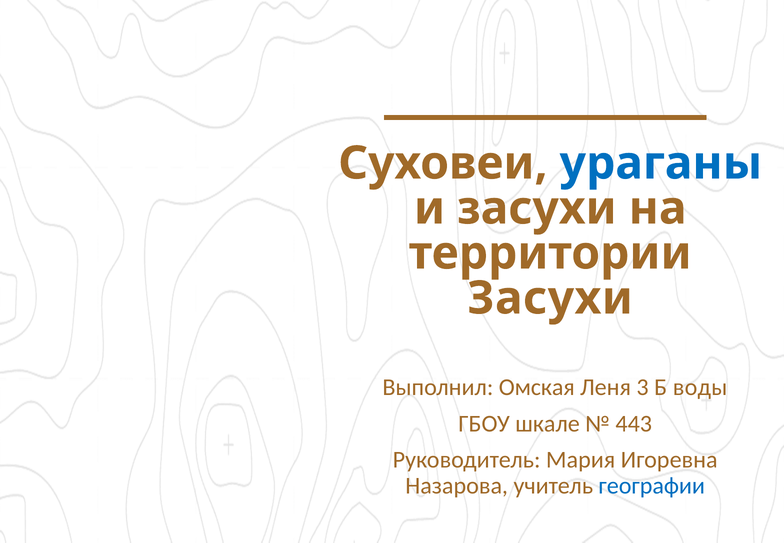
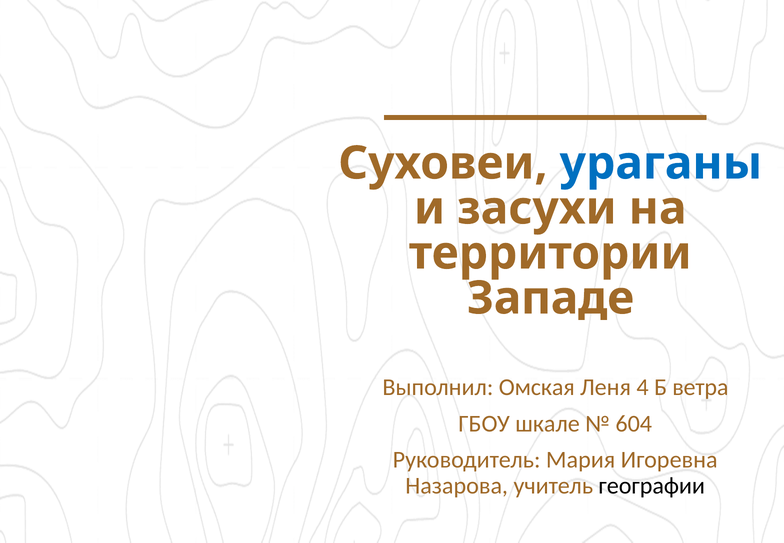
Засухи at (550, 298): Засухи -> Западе
3: 3 -> 4
воды: воды -> ветра
443: 443 -> 604
географии colour: blue -> black
